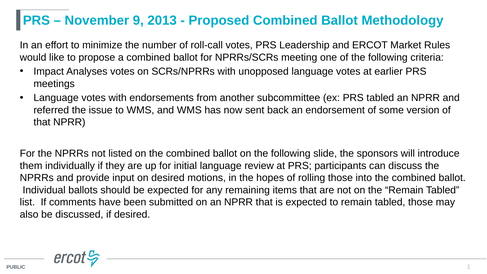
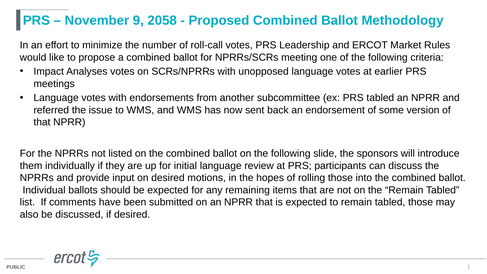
2013: 2013 -> 2058
